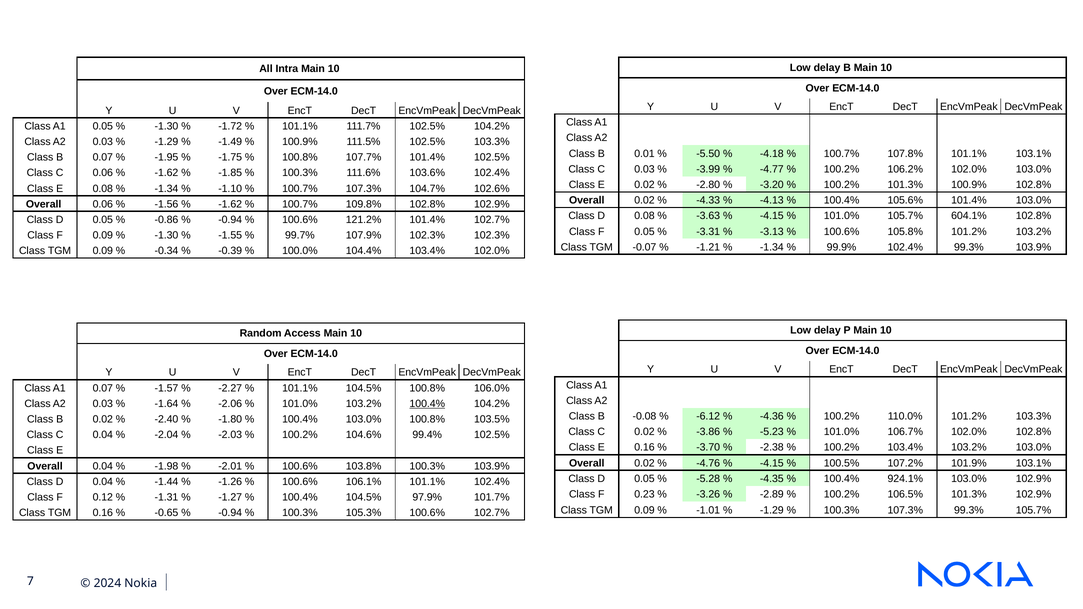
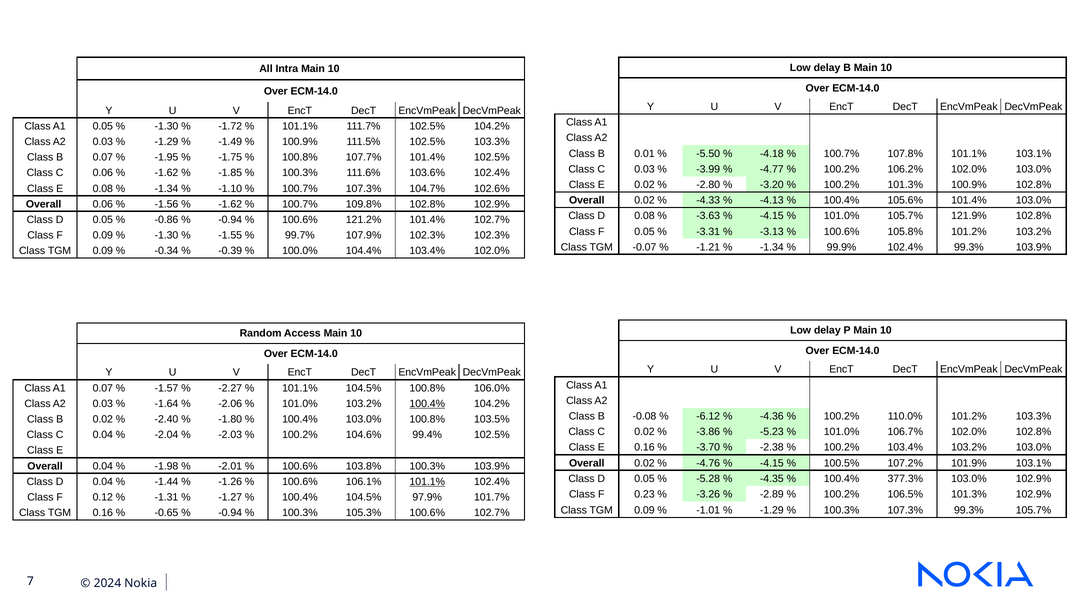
604.1%: 604.1% -> 121.9%
924.1%: 924.1% -> 377.3%
101.1% at (427, 482) underline: none -> present
